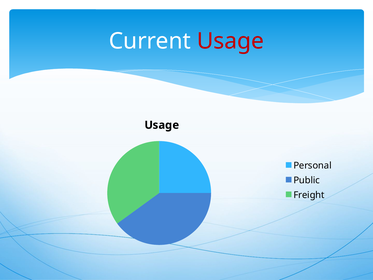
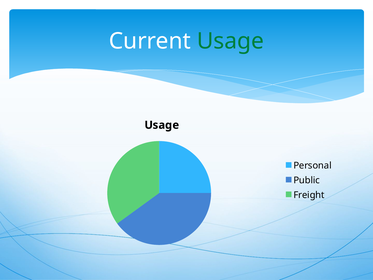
Usage at (230, 41) colour: red -> green
